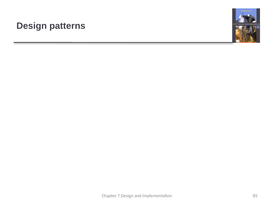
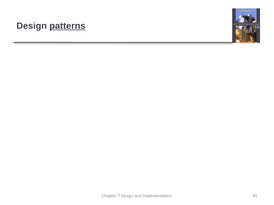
patterns underline: none -> present
